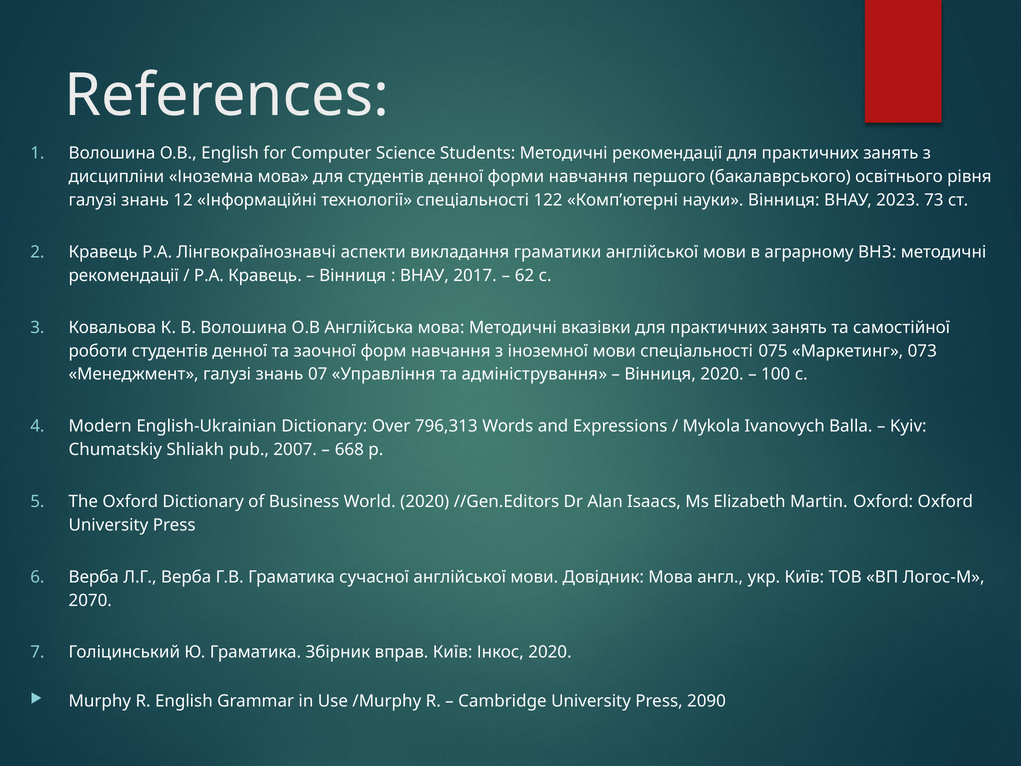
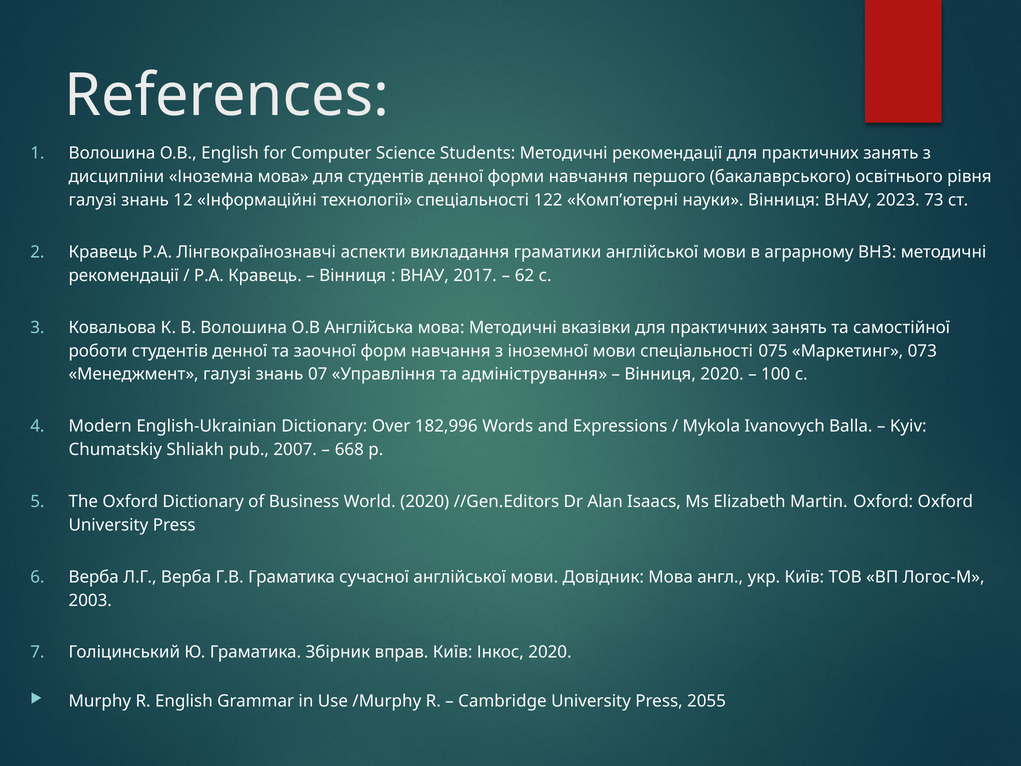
796,313: 796,313 -> 182,996
2070: 2070 -> 2003
2090: 2090 -> 2055
